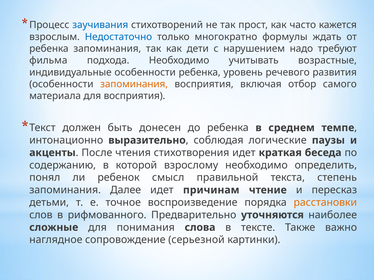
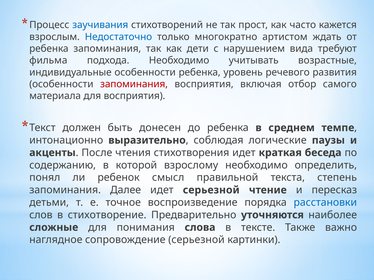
формулы: формулы -> артистом
надо: надо -> вида
запоминания at (134, 84) colour: orange -> red
идет причинам: причинам -> серьезной
расстановки colour: orange -> blue
рифмованного: рифмованного -> стихотворение
